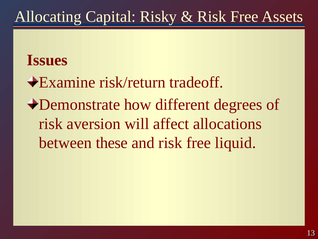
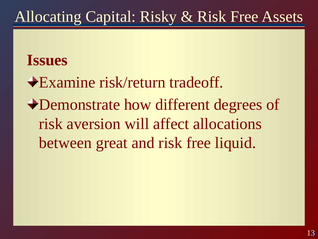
these: these -> great
